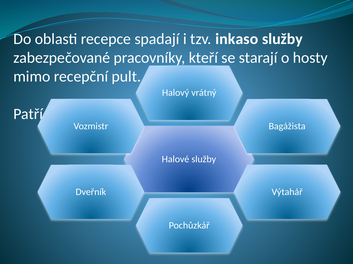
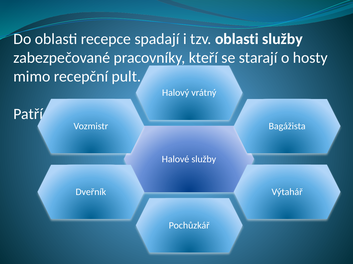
tzv inkaso: inkaso -> oblasti
